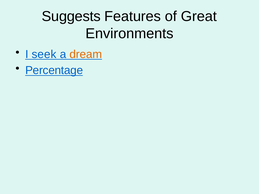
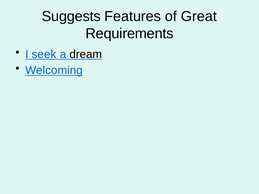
Environments: Environments -> Requirements
dream colour: orange -> black
Percentage: Percentage -> Welcoming
